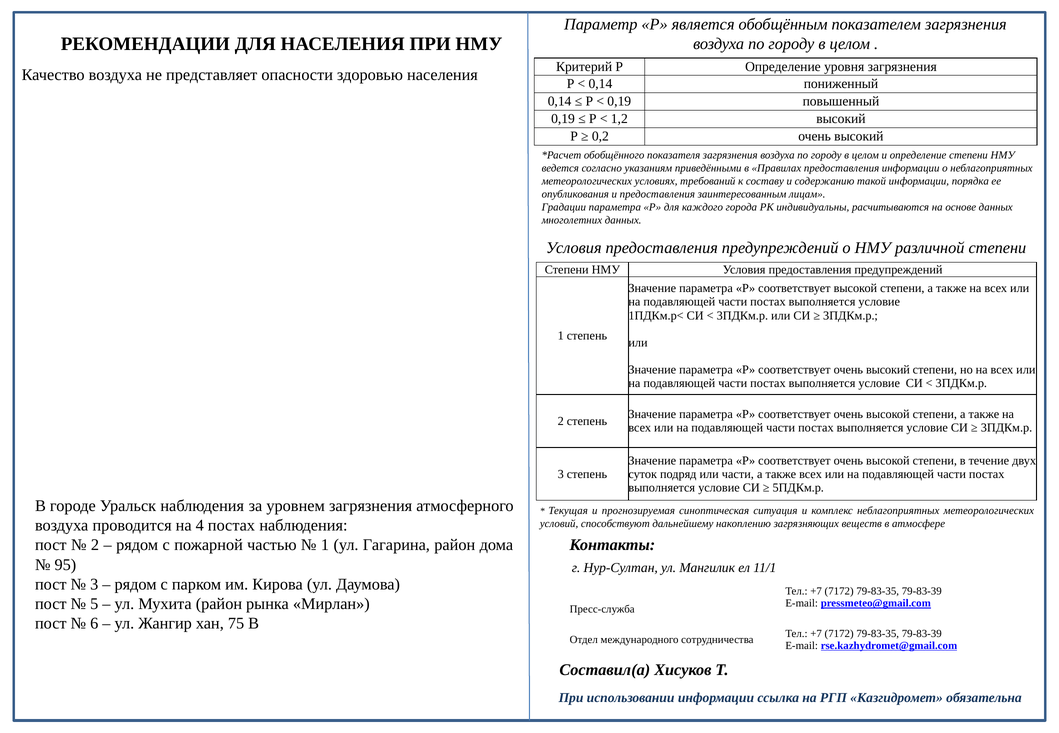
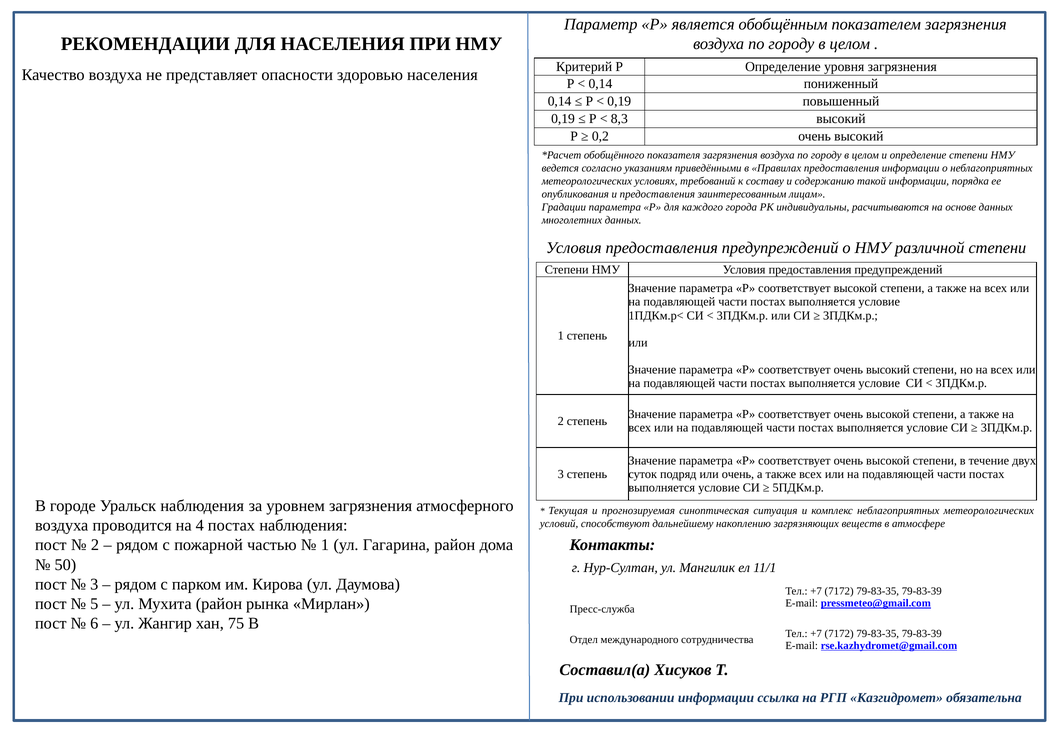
1,2: 1,2 -> 8,3
или части: части -> очень
95: 95 -> 50
